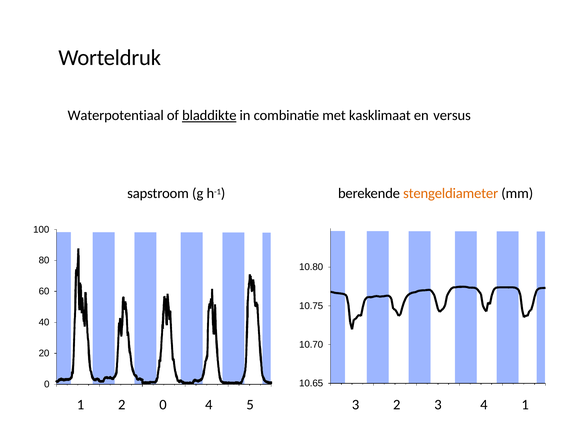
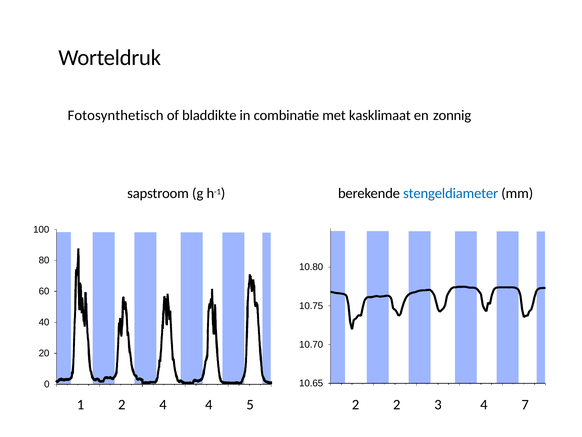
Waterpotentiaal: Waterpotentiaal -> Fotosynthetisch
bladdikte underline: present -> none
versus: versus -> zonnig
stengeldiameter colour: orange -> blue
2 0: 0 -> 4
4 3: 3 -> 2
3 1: 1 -> 7
